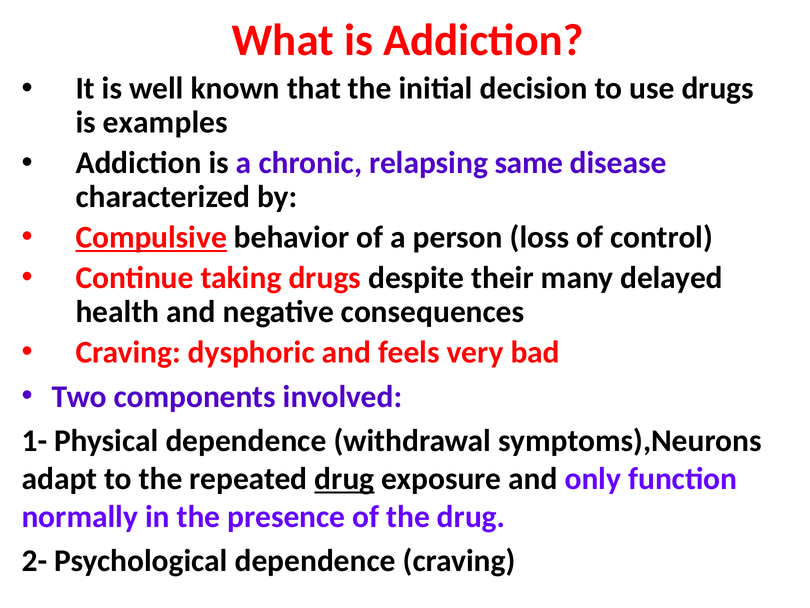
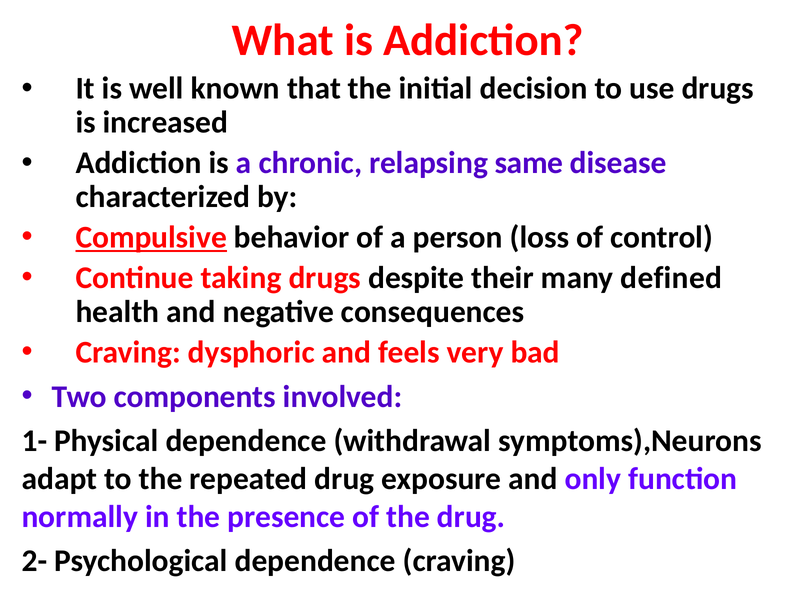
examples: examples -> increased
delayed: delayed -> defined
drug at (344, 478) underline: present -> none
